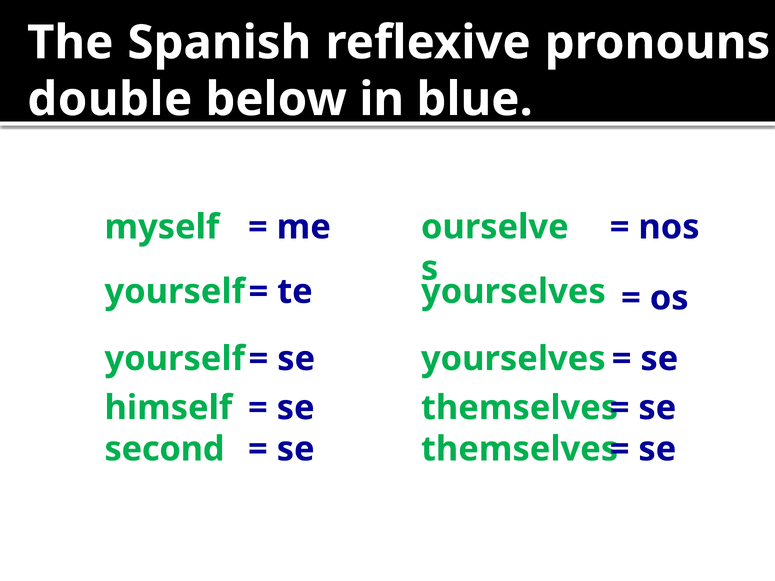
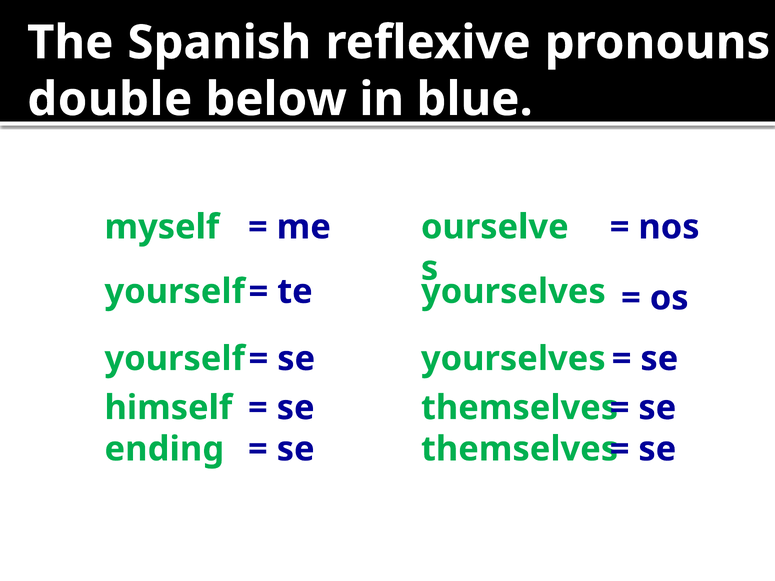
second: second -> ending
